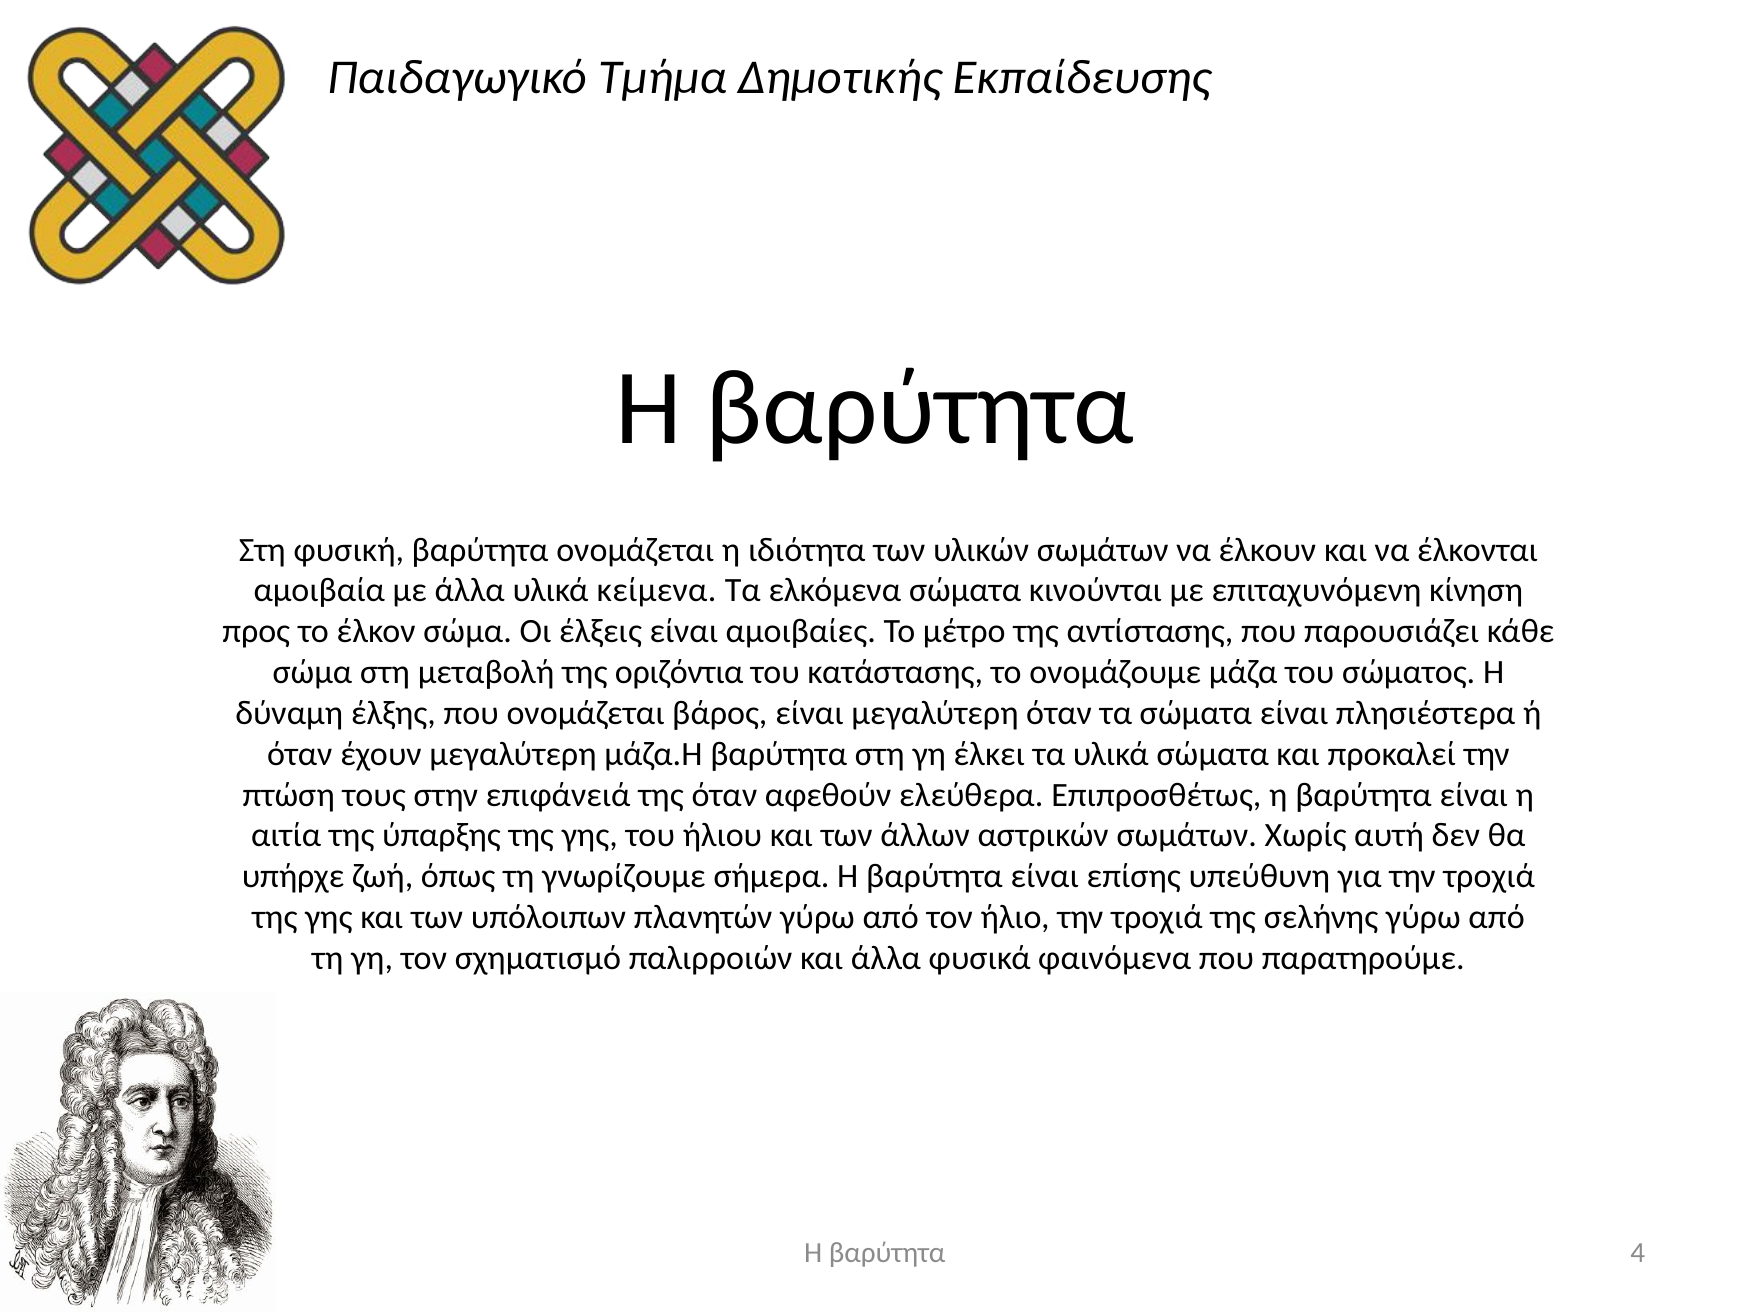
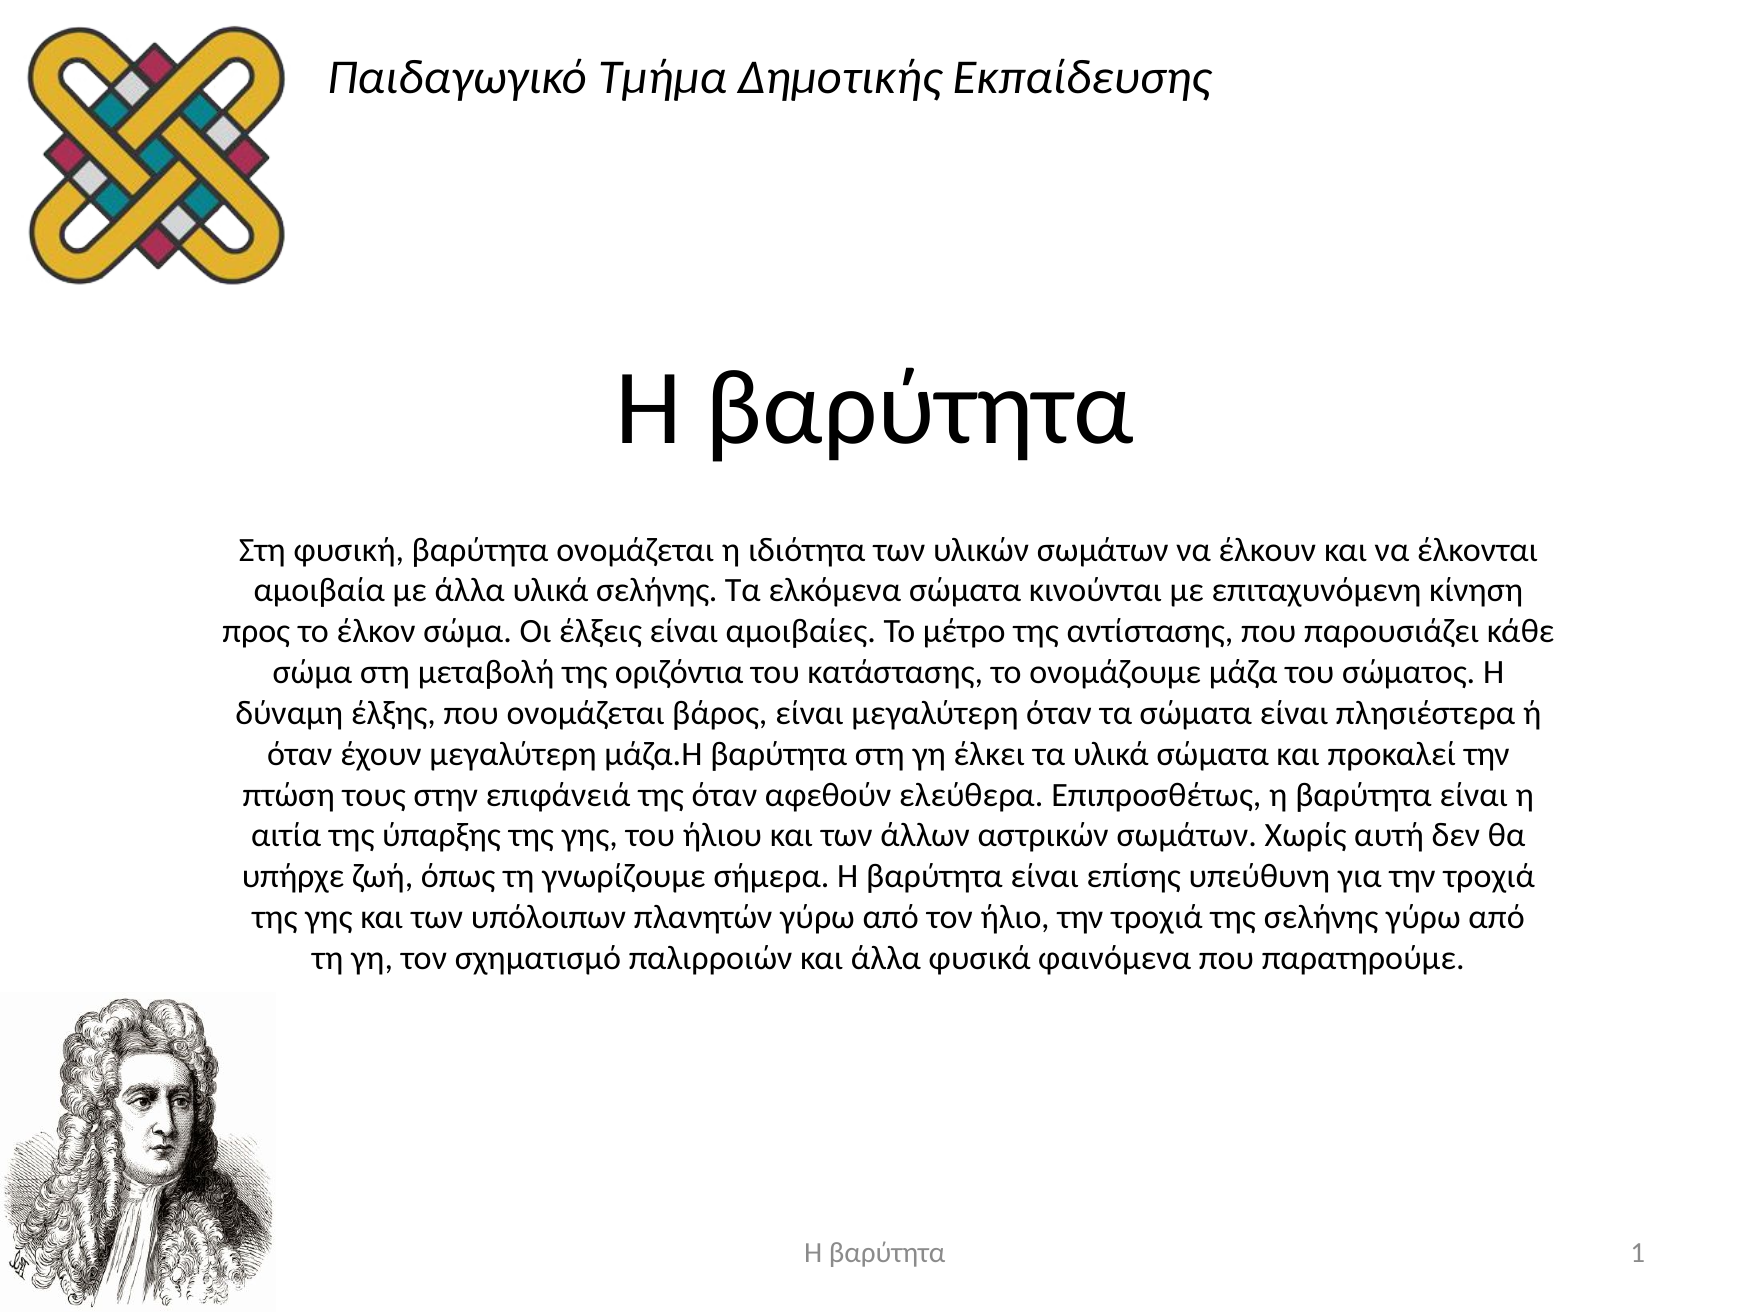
υλικά κείμενα: κείμενα -> σελήνης
4: 4 -> 1
